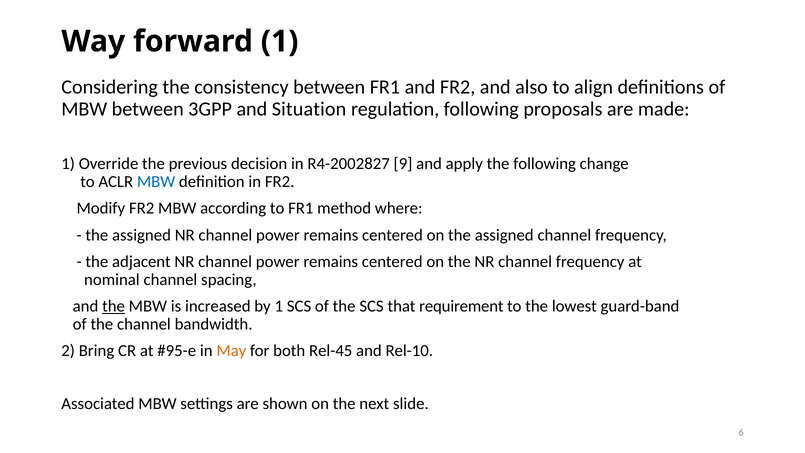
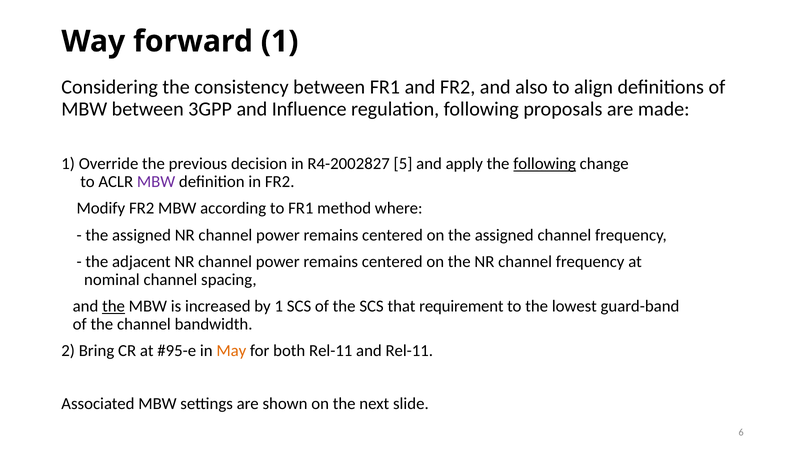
Situation: Situation -> Influence
9: 9 -> 5
following at (545, 164) underline: none -> present
MBW at (156, 182) colour: blue -> purple
both Rel-45: Rel-45 -> Rel-11
and Rel-10: Rel-10 -> Rel-11
